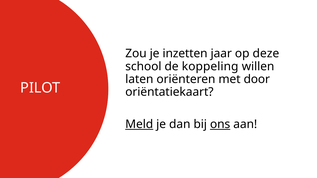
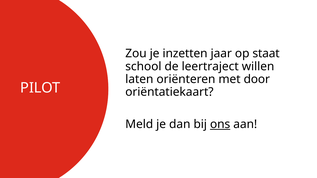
deze: deze -> staat
koppeling: koppeling -> leertraject
Meld underline: present -> none
